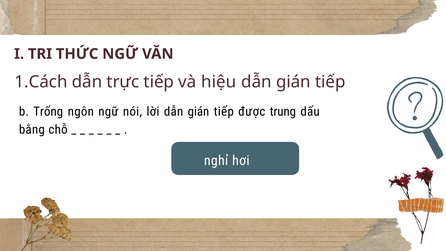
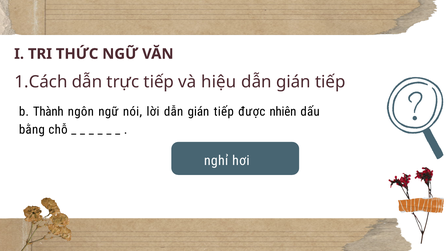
Trống: Trống -> Thành
trung: trung -> nhiên
